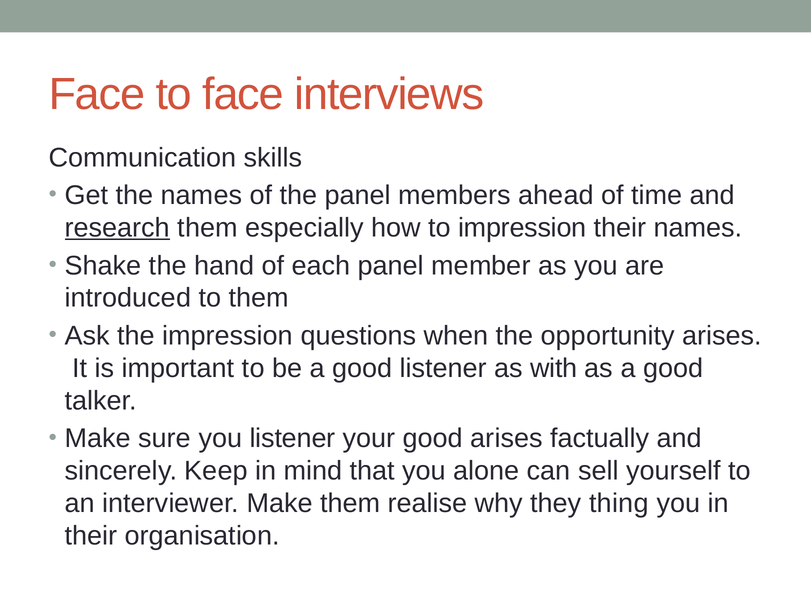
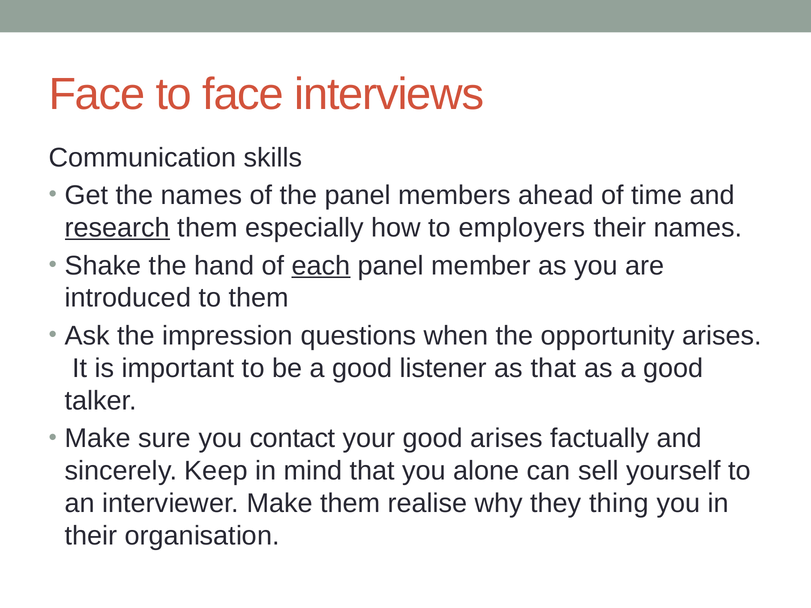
to impression: impression -> employers
each underline: none -> present
as with: with -> that
you listener: listener -> contact
